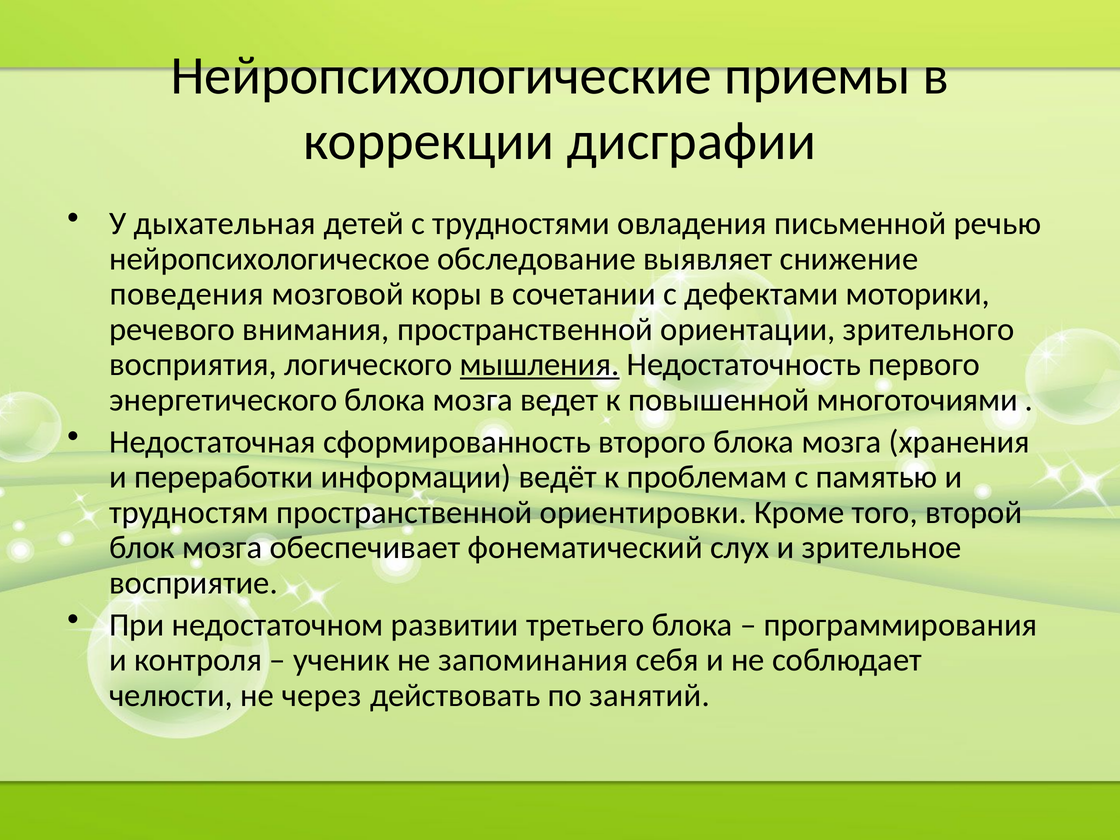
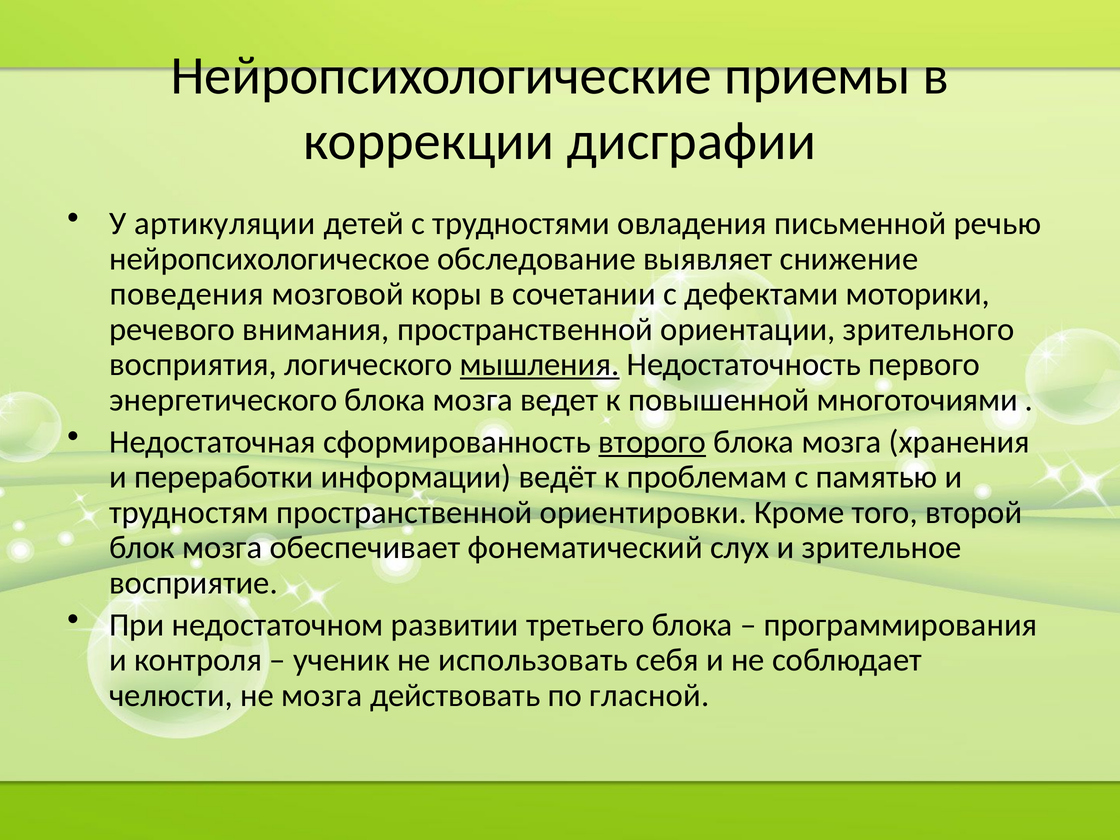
дыхательная: дыхательная -> артикуляции
второго underline: none -> present
запоминания: запоминания -> использовать
не через: через -> мозга
занятий: занятий -> гласной
